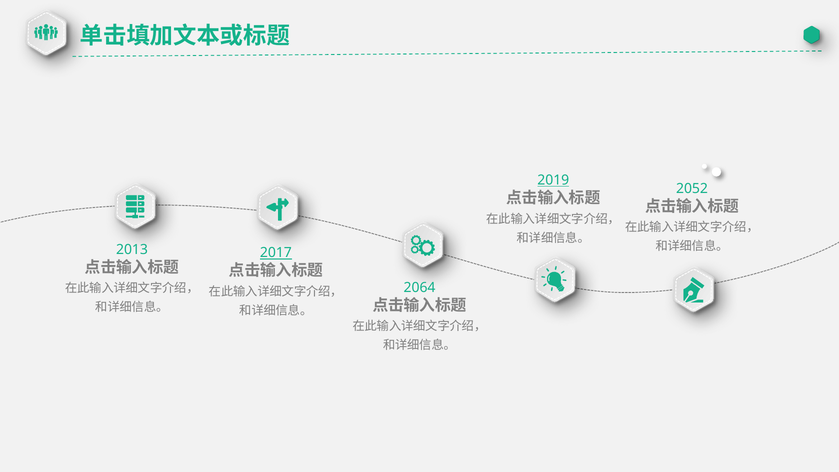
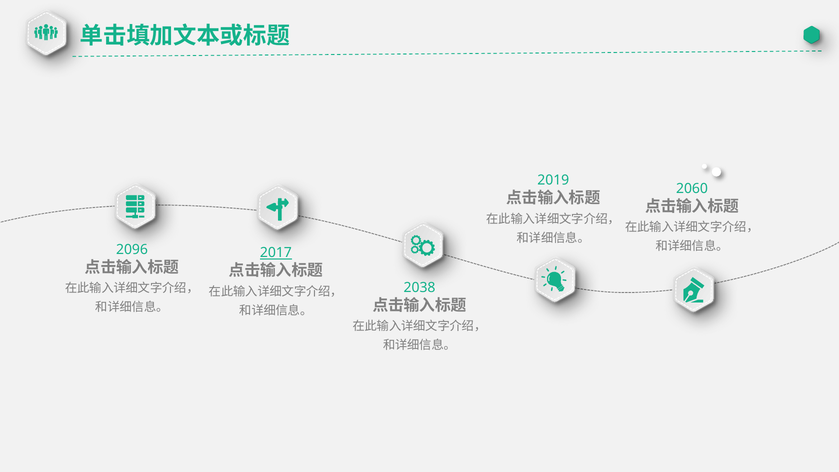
2019 underline: present -> none
2052: 2052 -> 2060
2013: 2013 -> 2096
2064: 2064 -> 2038
